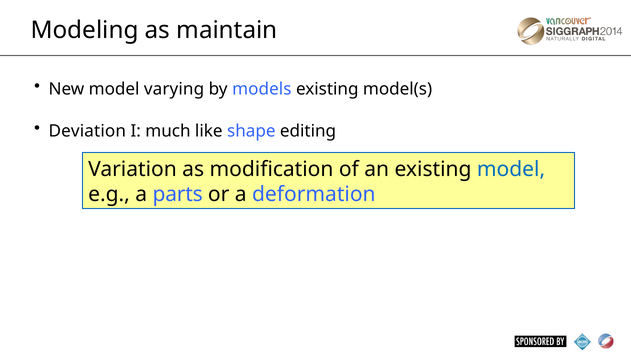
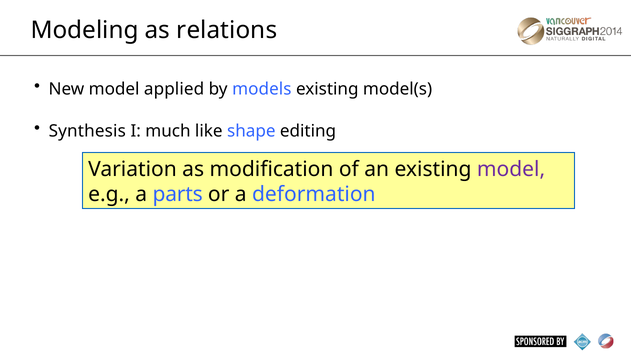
maintain: maintain -> relations
varying: varying -> applied
Deviation: Deviation -> Synthesis
model at (511, 169) colour: blue -> purple
